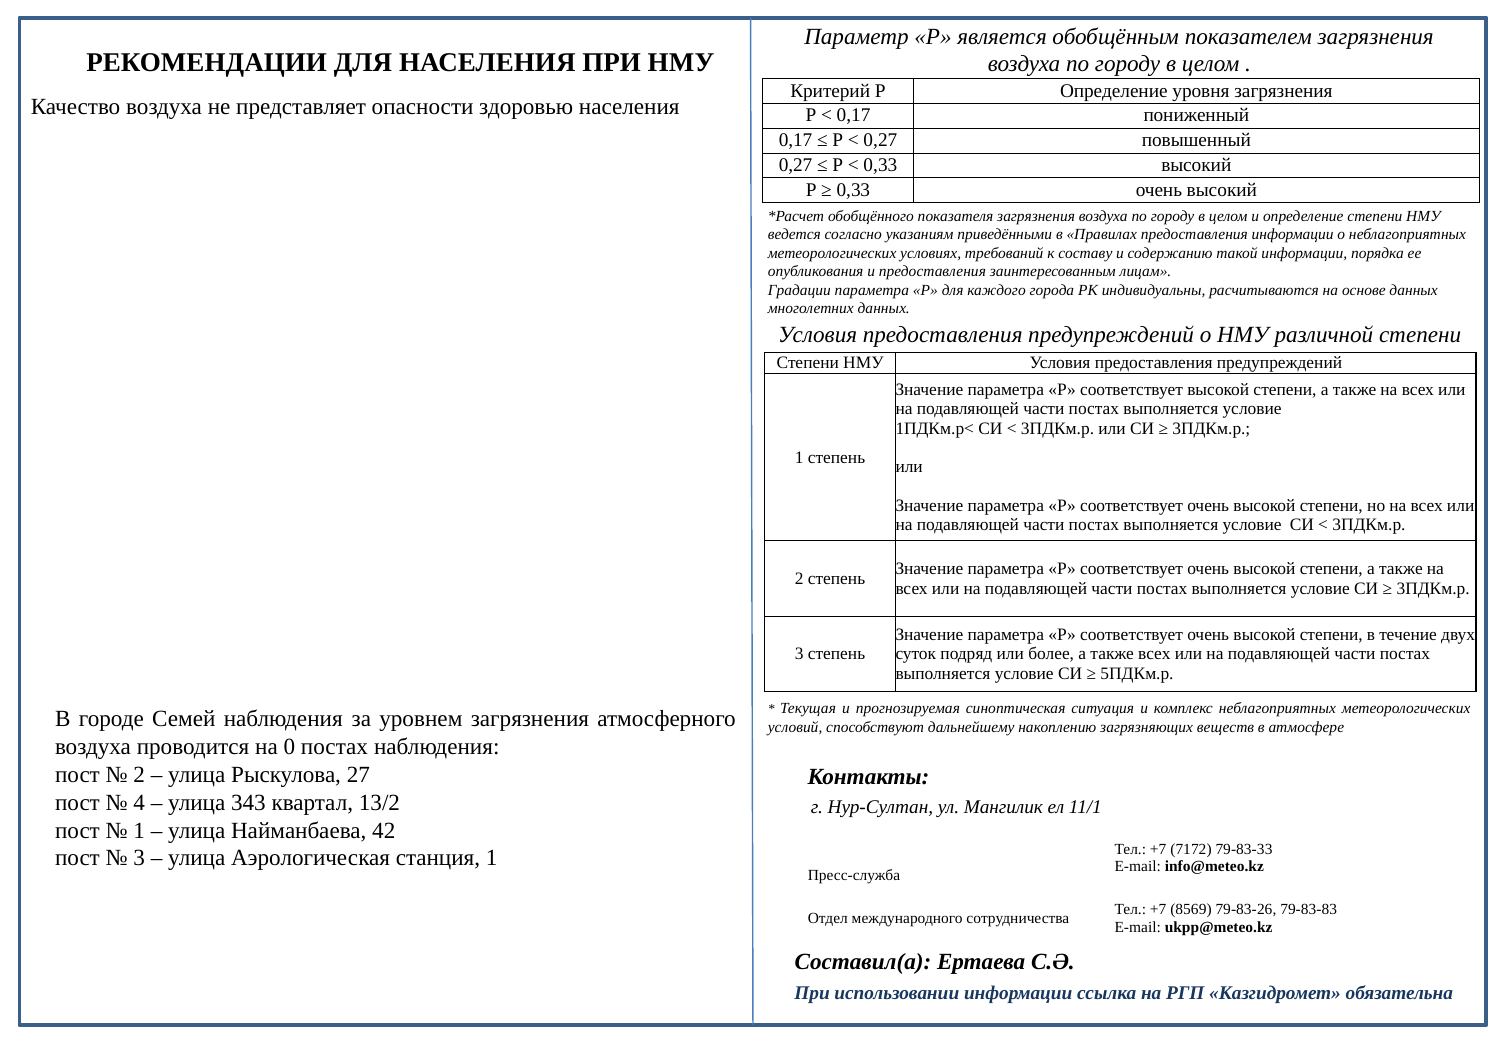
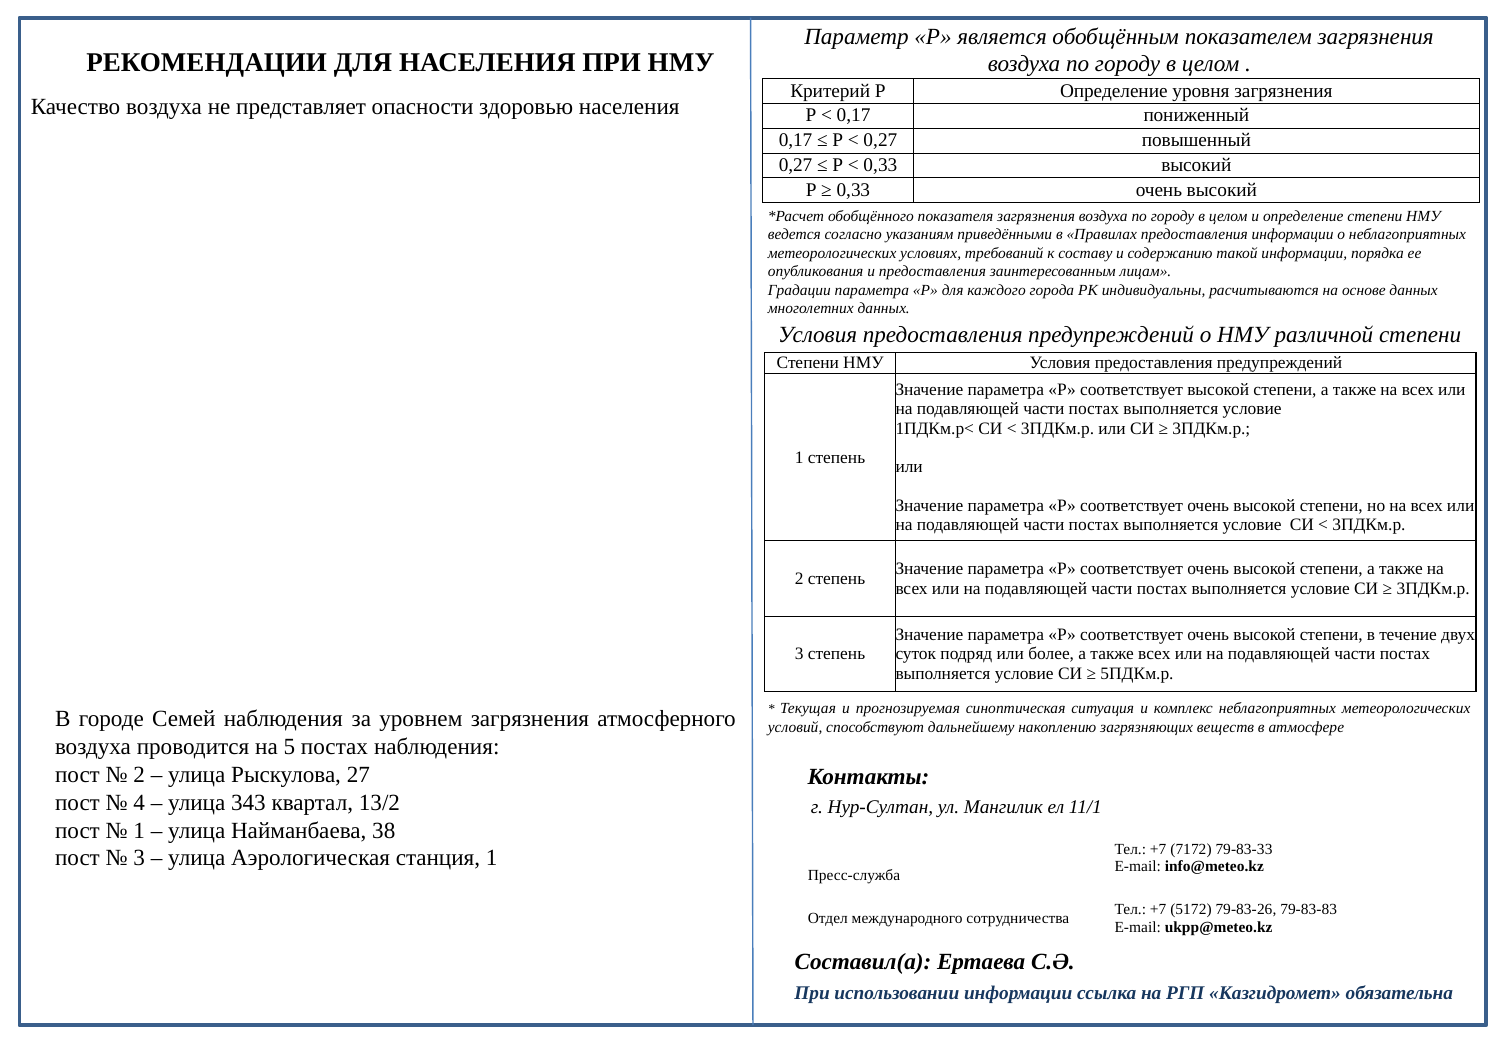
0: 0 -> 5
42: 42 -> 38
8569: 8569 -> 5172
